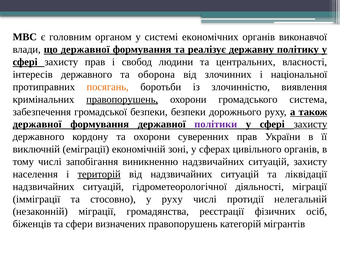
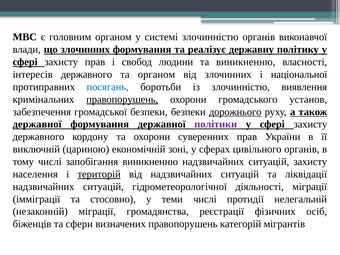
системі економічних: економічних -> злочинністю
що державної: державної -> злочинних
та центральних: центральних -> виникненню
та оборона: оборона -> органом
посягань colour: orange -> blue
система: система -> установ
дорожнього underline: none -> present
захисту at (311, 124) underline: present -> none
еміграції: еміграції -> цариною
у руху: руху -> теми
